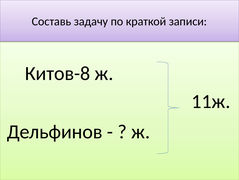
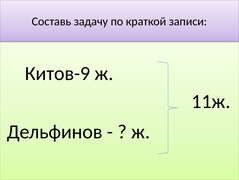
Китов-8: Китов-8 -> Китов-9
